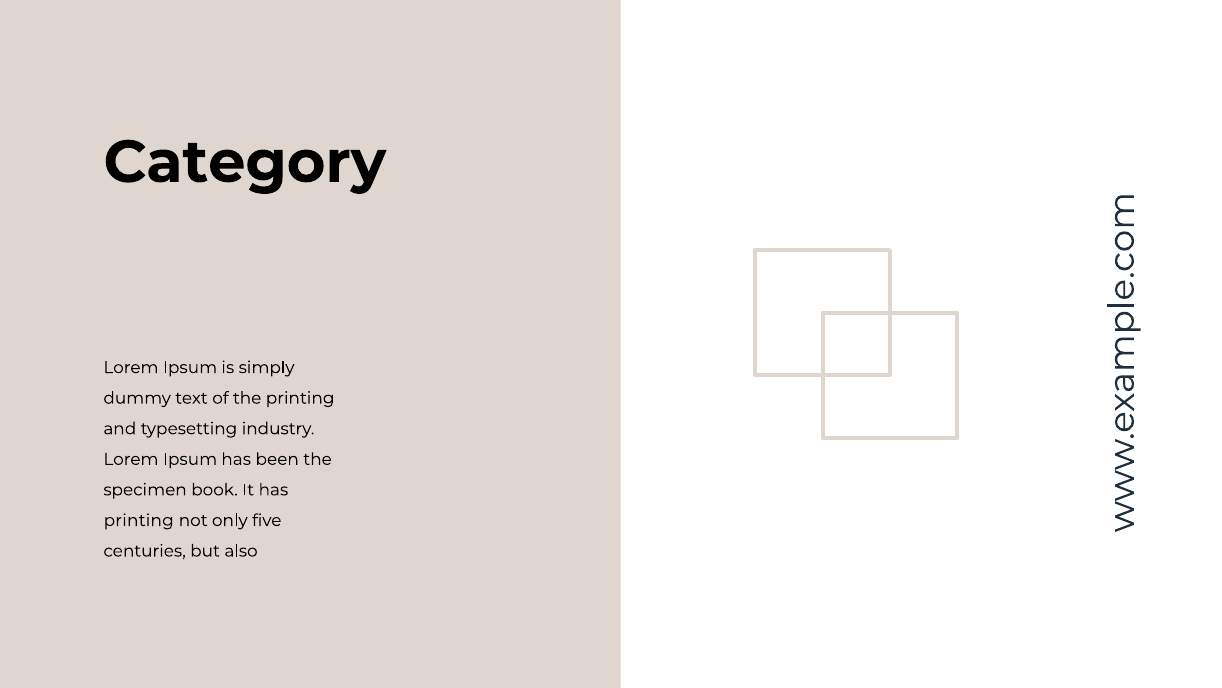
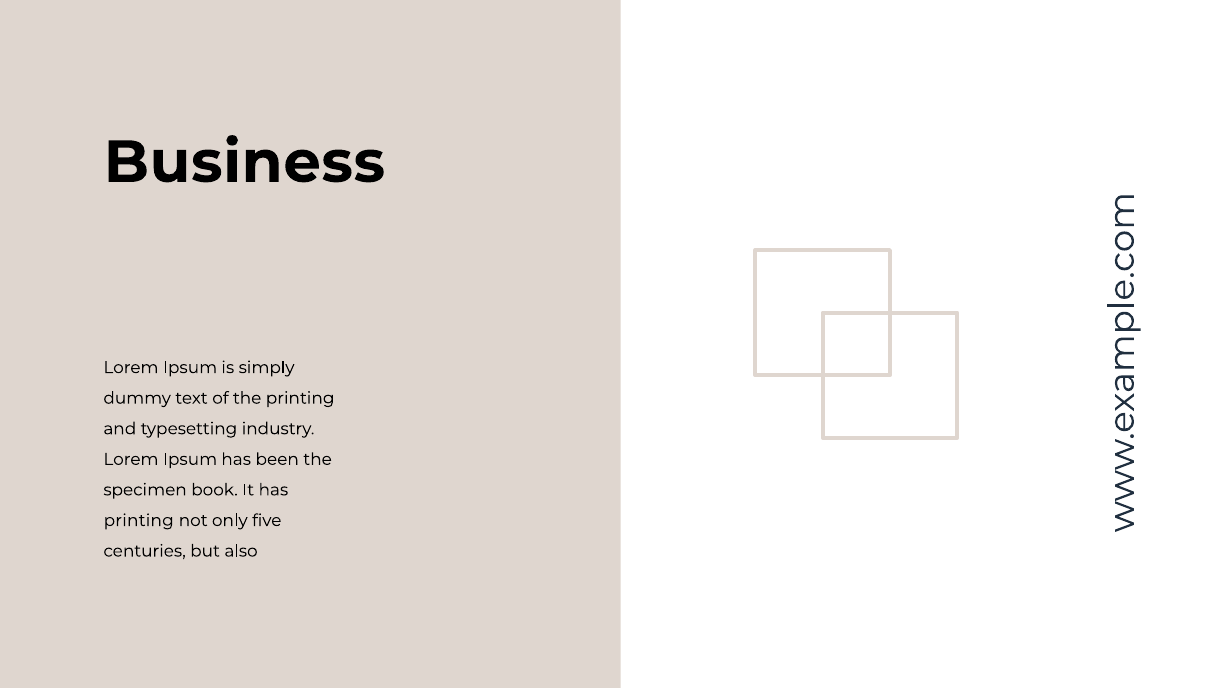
Category: Category -> Business
